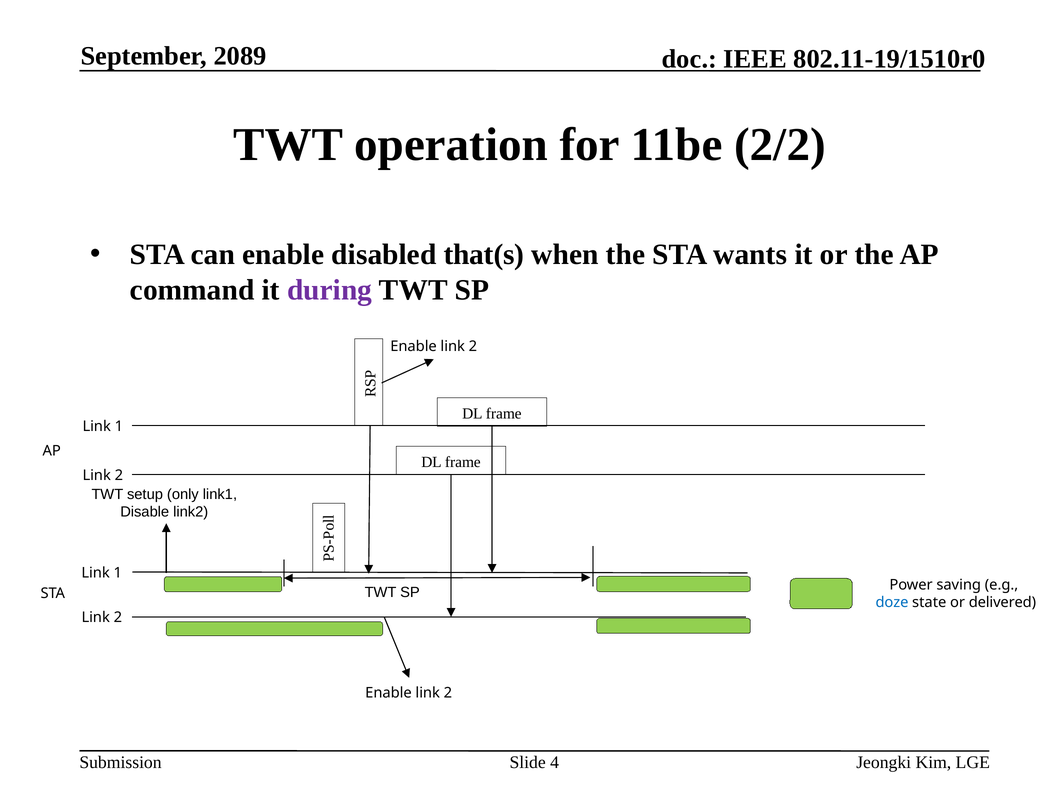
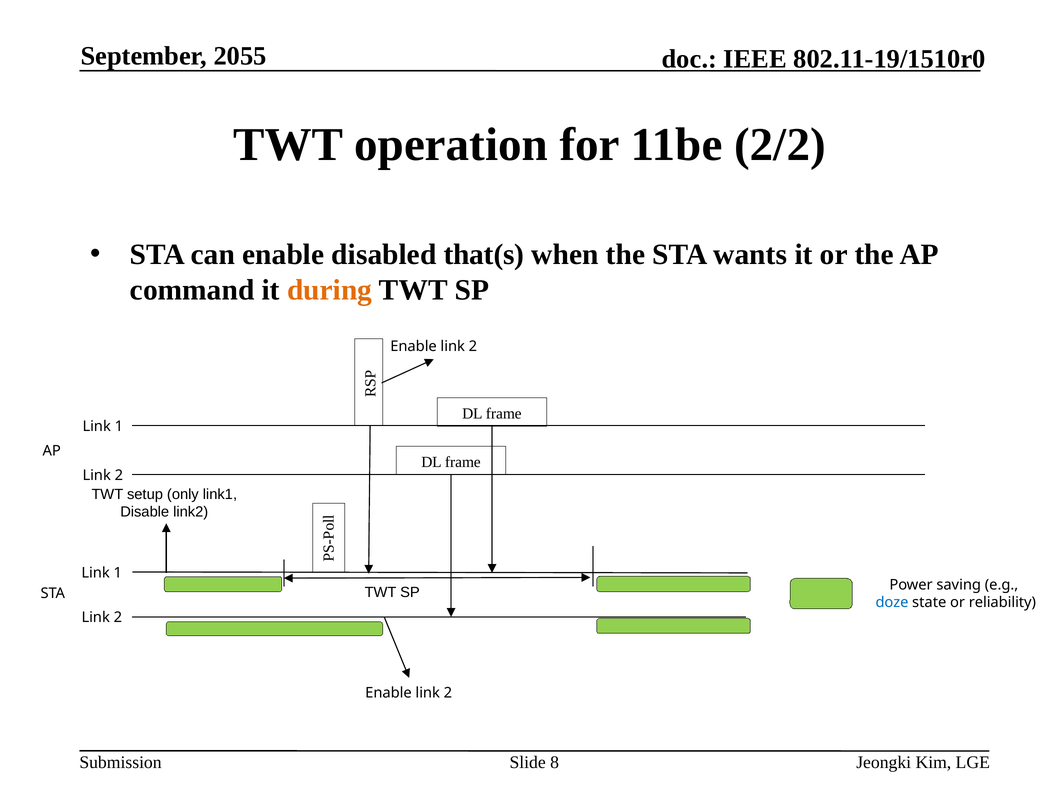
2089: 2089 -> 2055
during colour: purple -> orange
delivered: delivered -> reliability
4: 4 -> 8
